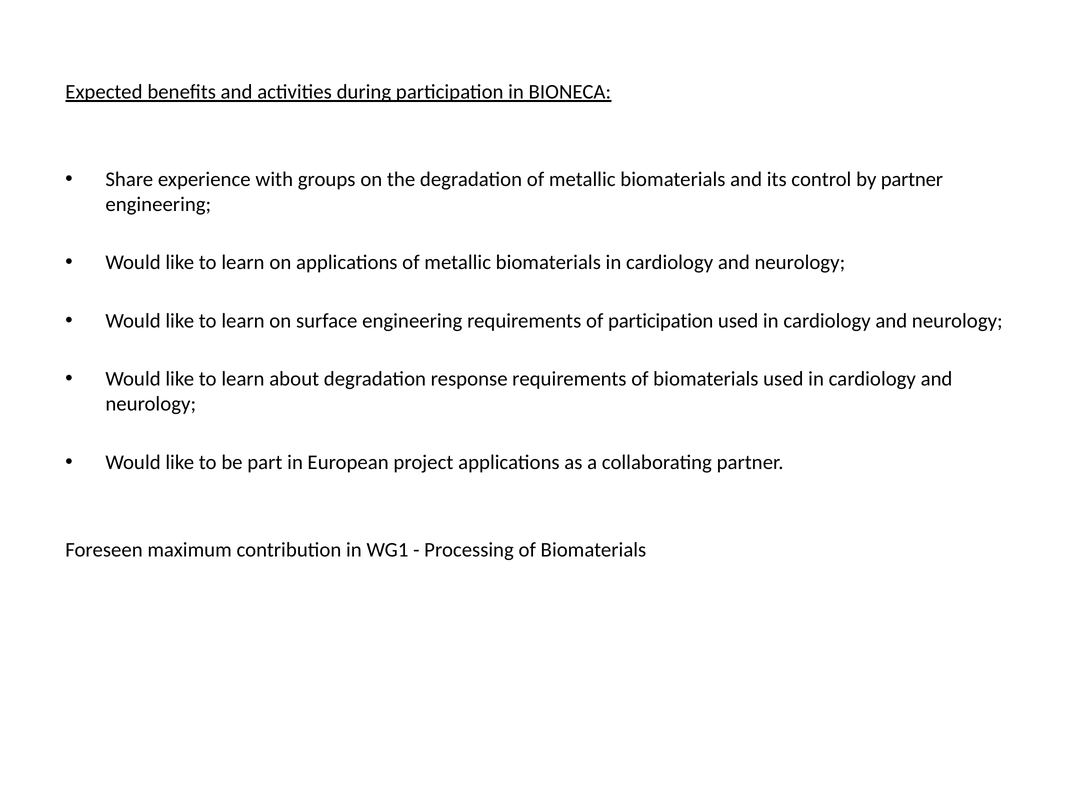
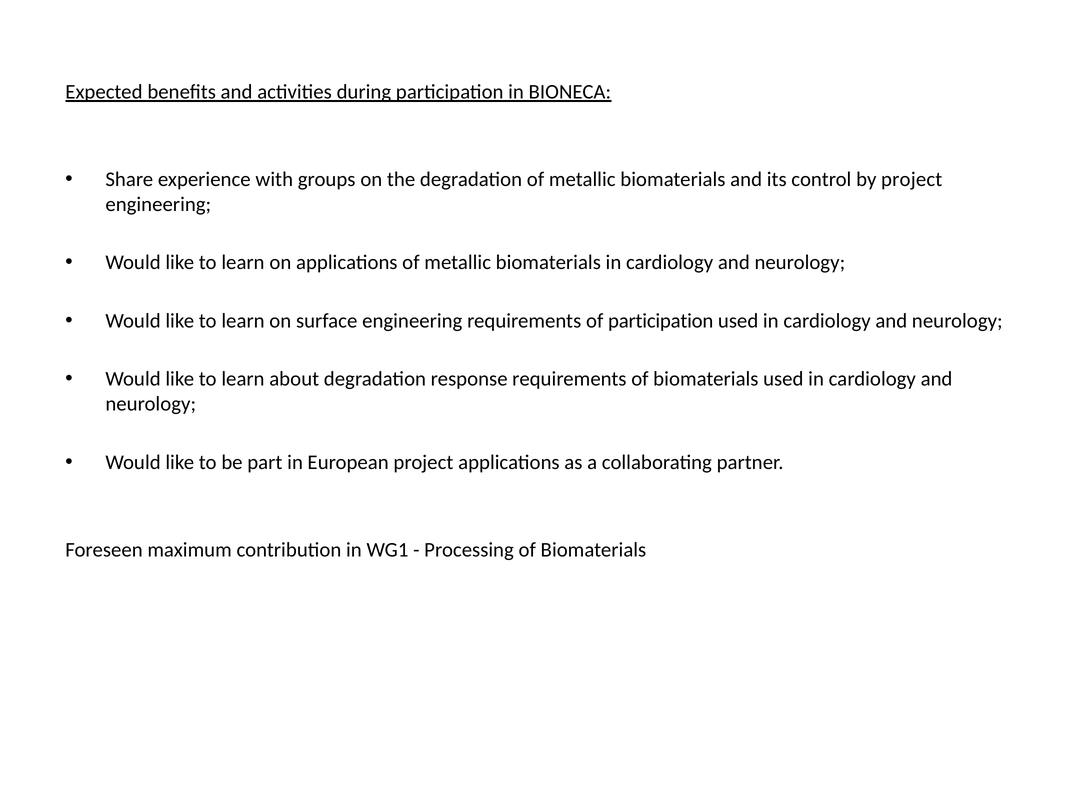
by partner: partner -> project
